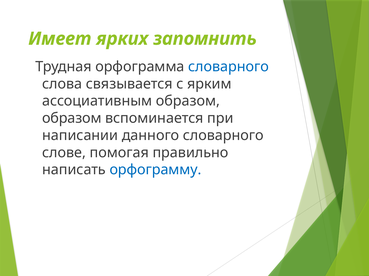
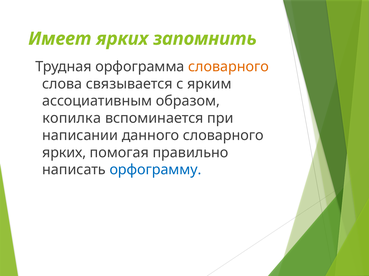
словарного at (229, 67) colour: blue -> orange
образом at (72, 119): образом -> копилка
слове at (64, 153): слове -> ярких
